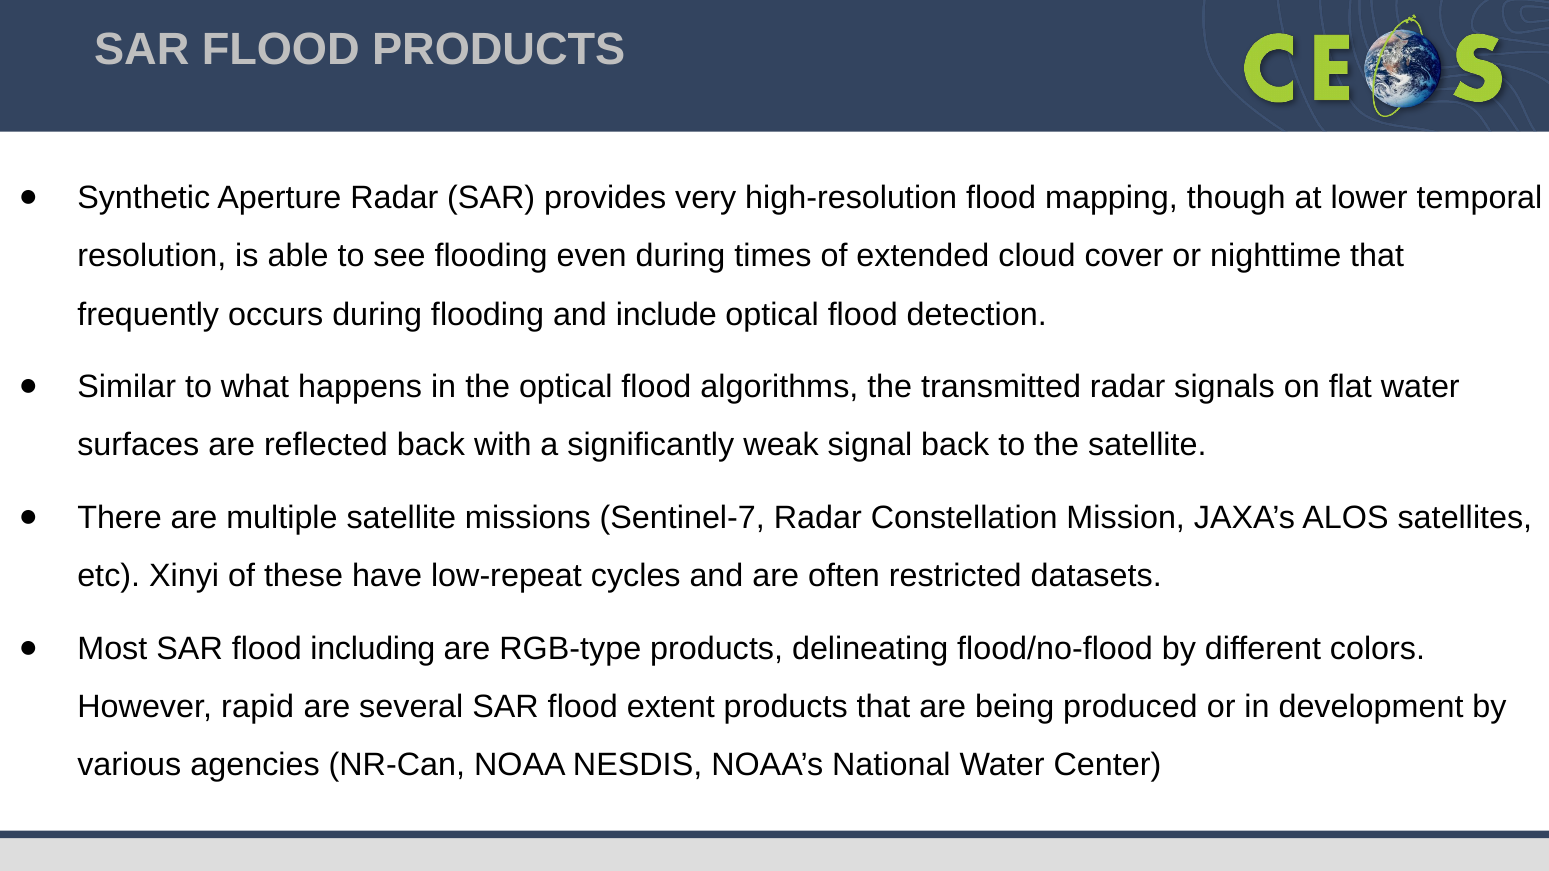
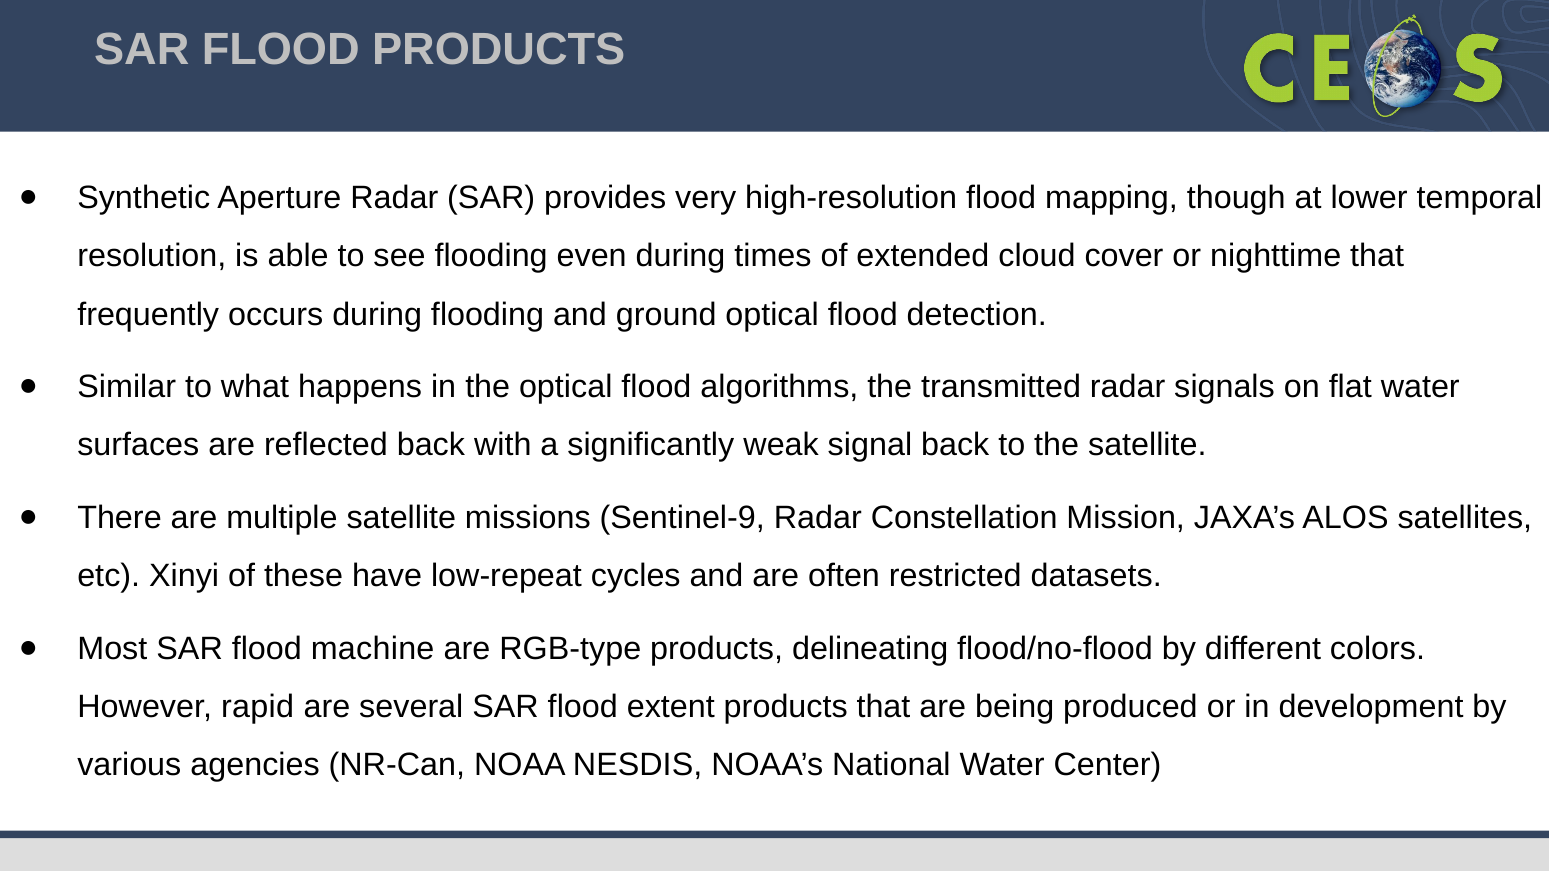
include: include -> ground
Sentinel-7: Sentinel-7 -> Sentinel-9
including: including -> machine
